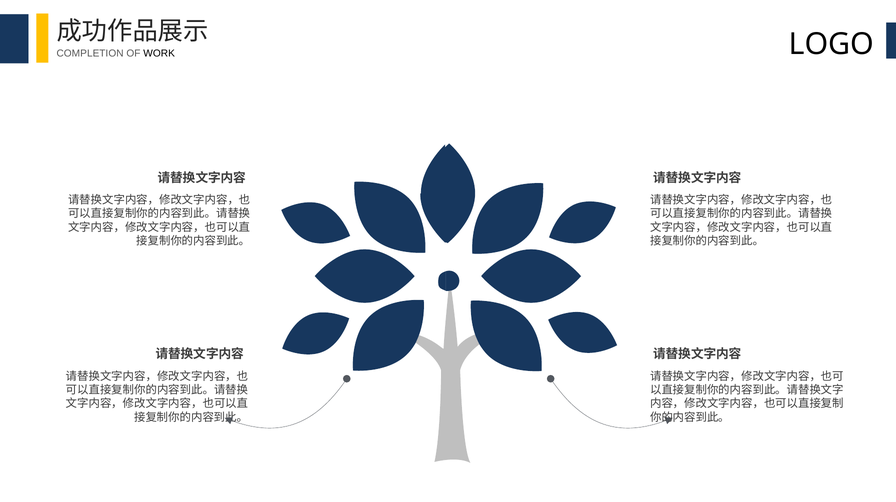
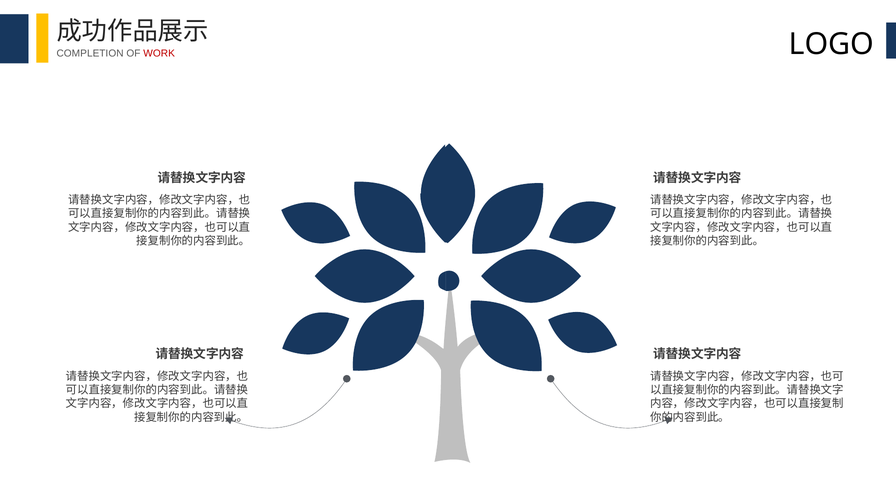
WORK colour: black -> red
